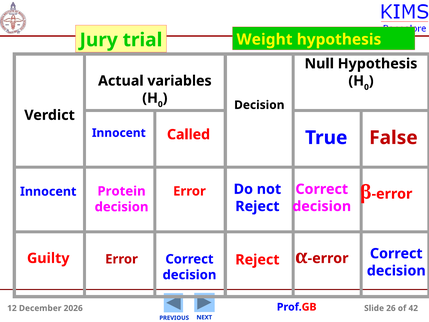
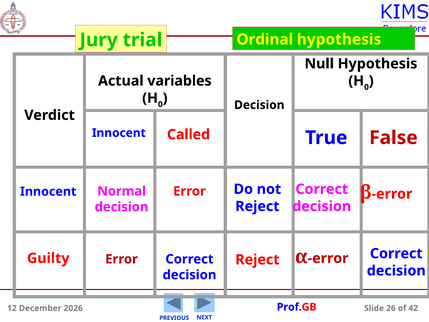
Weight: Weight -> Ordinal
Protein: Protein -> Normal
